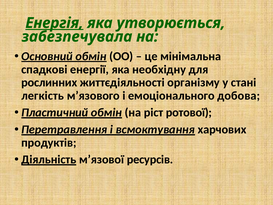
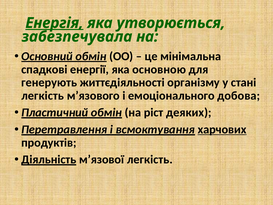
необхідну: необхідну -> основною
рослинних: рослинних -> генерують
ротової: ротової -> деяких
харчових underline: none -> present
м’язової ресурсів: ресурсів -> легкість
